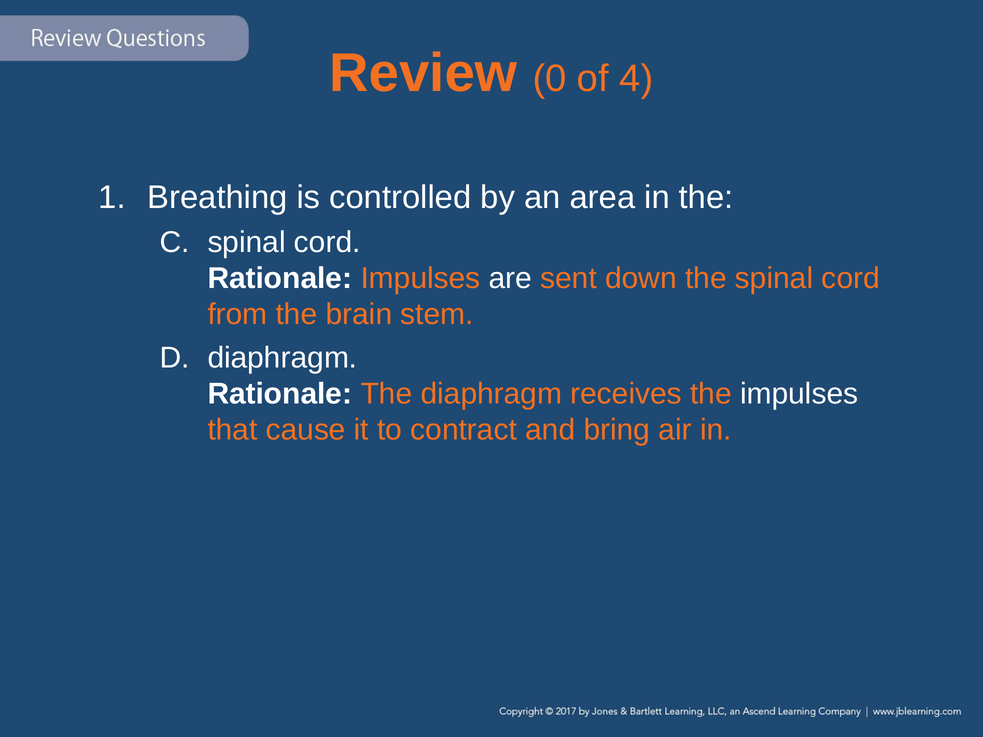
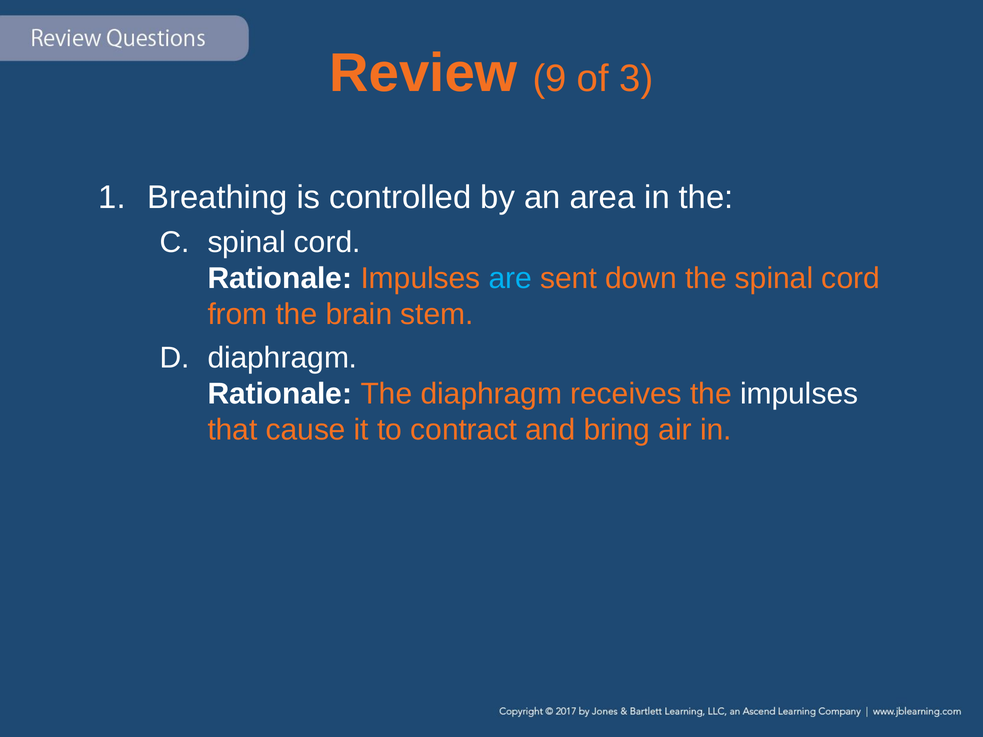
0: 0 -> 9
4: 4 -> 3
are colour: white -> light blue
